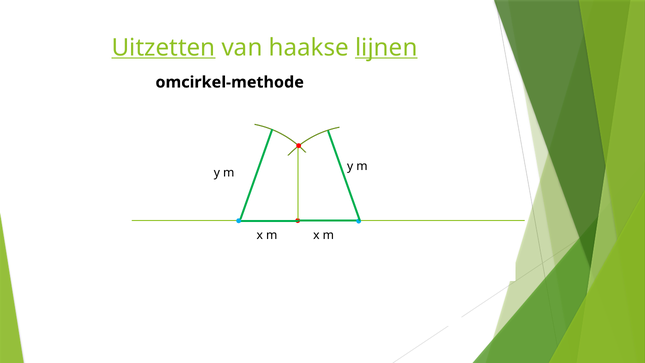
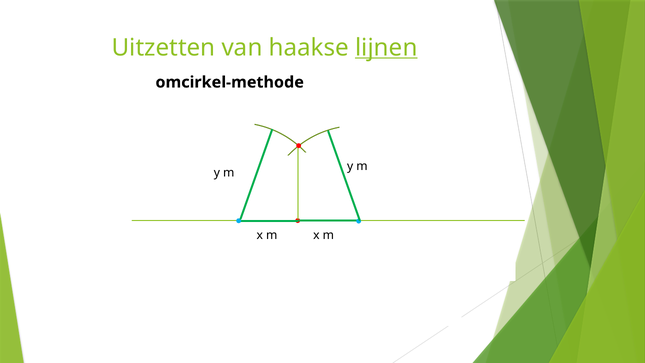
Uitzetten underline: present -> none
